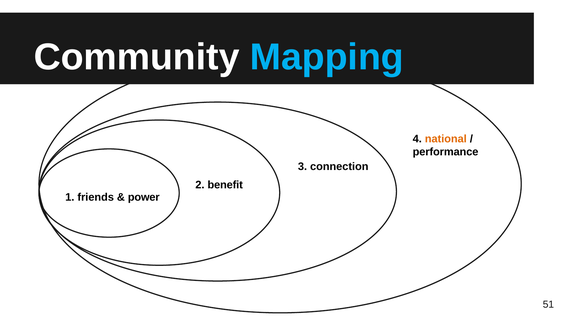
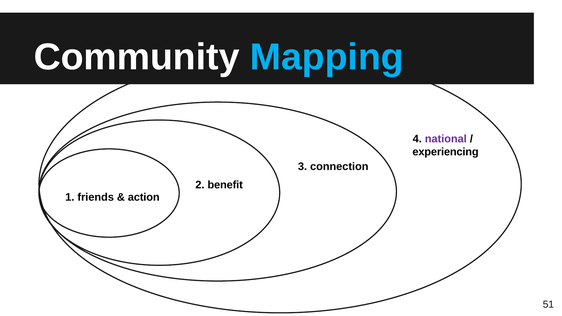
national colour: orange -> purple
performance: performance -> experiencing
power: power -> action
